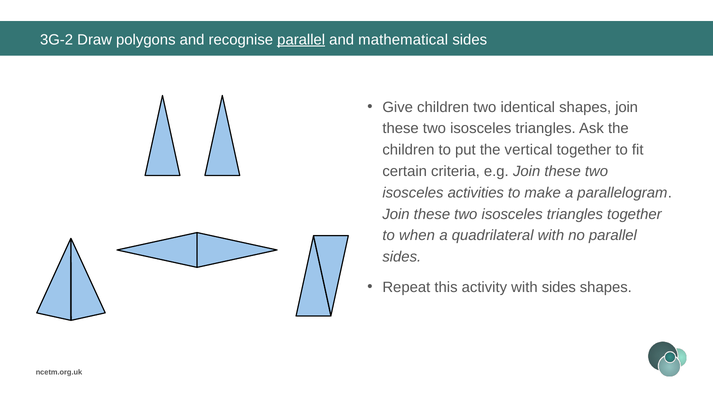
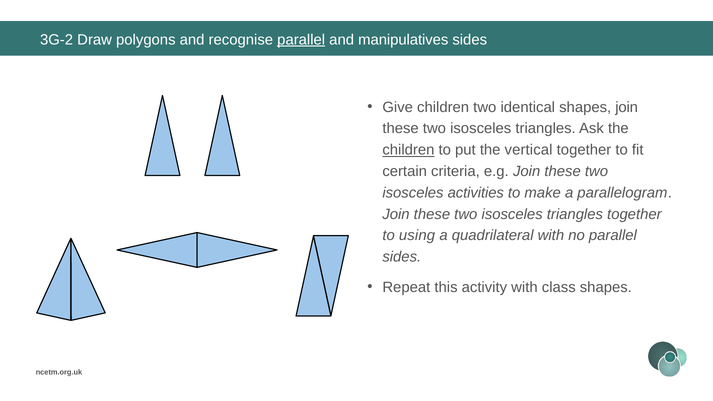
mathematical: mathematical -> manipulatives
children at (408, 150) underline: none -> present
when: when -> using
with sides: sides -> class
